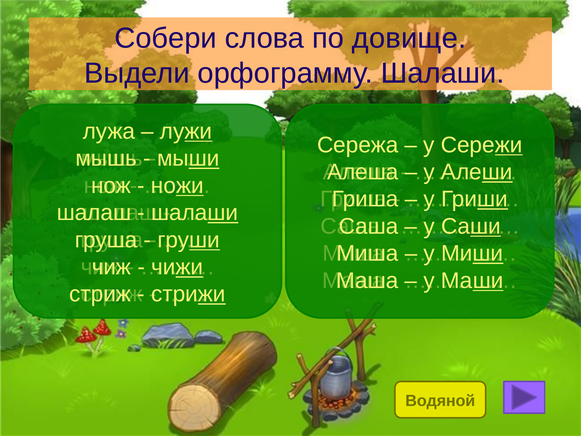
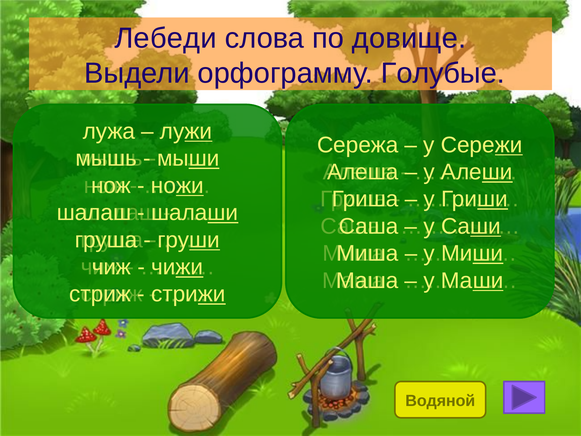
Собери: Собери -> Лебеди
орфограмму Шалаши: Шалаши -> Голубые
